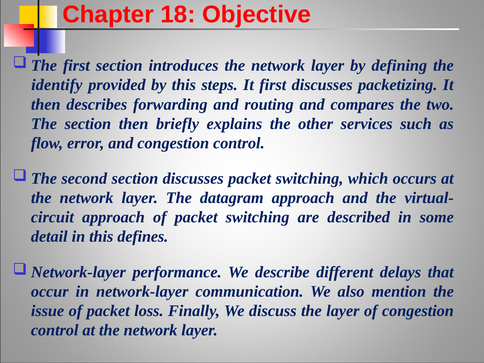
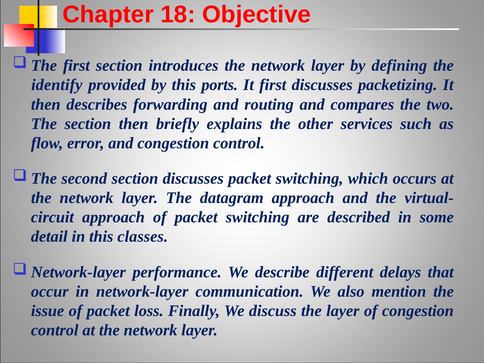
steps: steps -> ports
defines: defines -> classes
